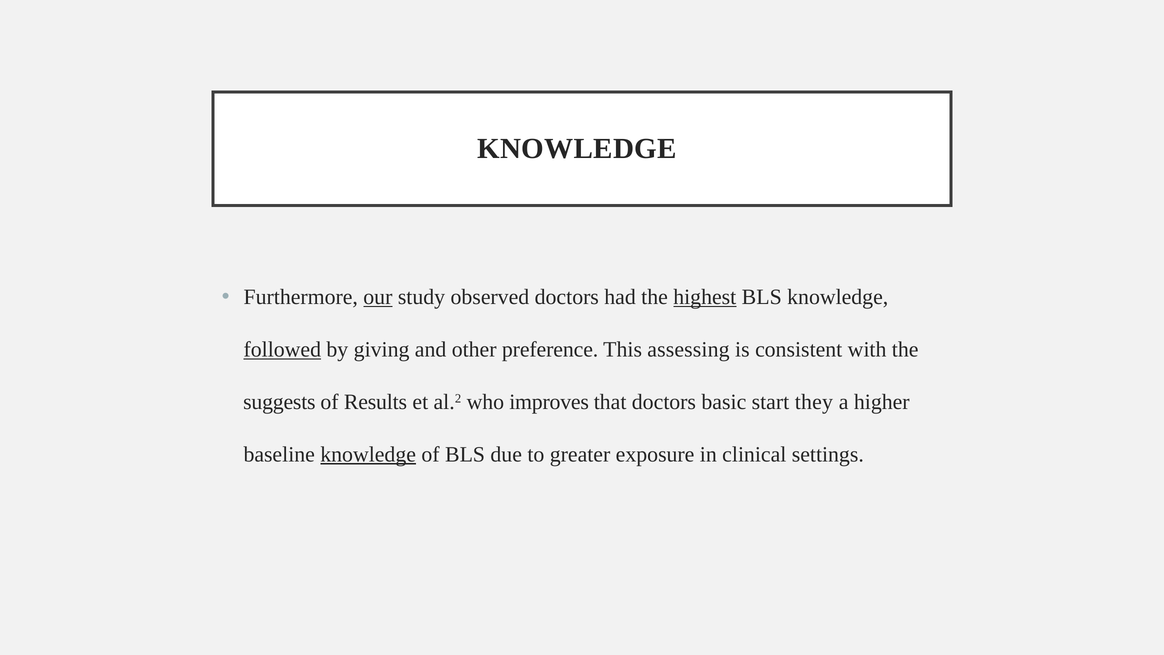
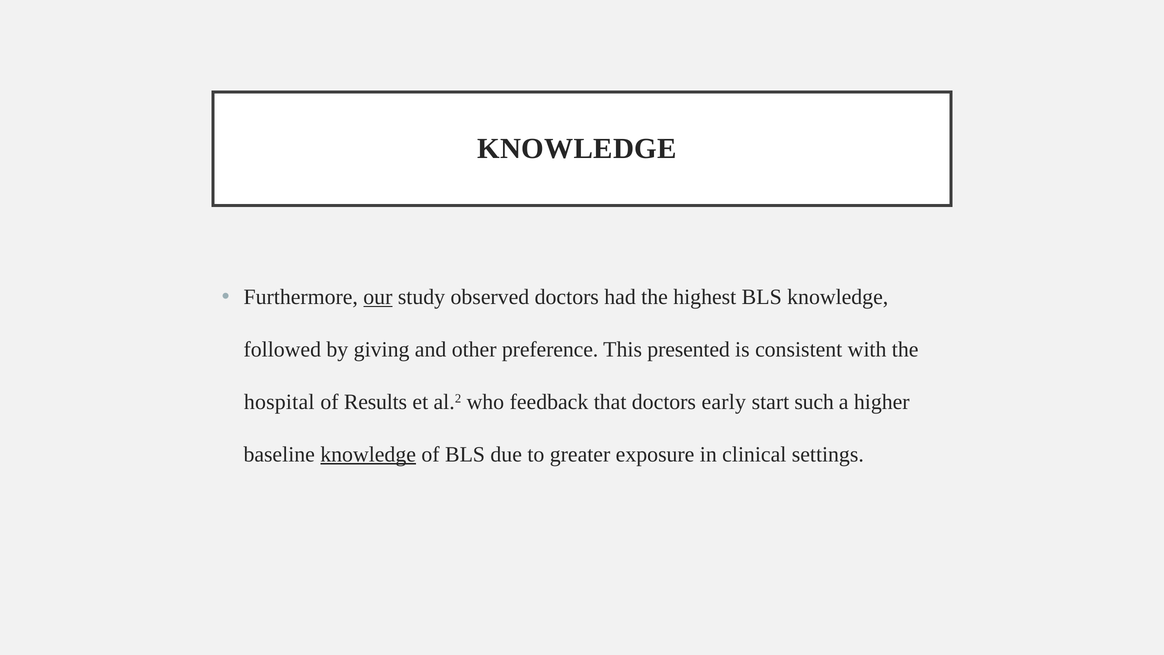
highest underline: present -> none
followed underline: present -> none
assessing: assessing -> presented
suggests: suggests -> hospital
improves: improves -> feedback
basic: basic -> early
they: they -> such
